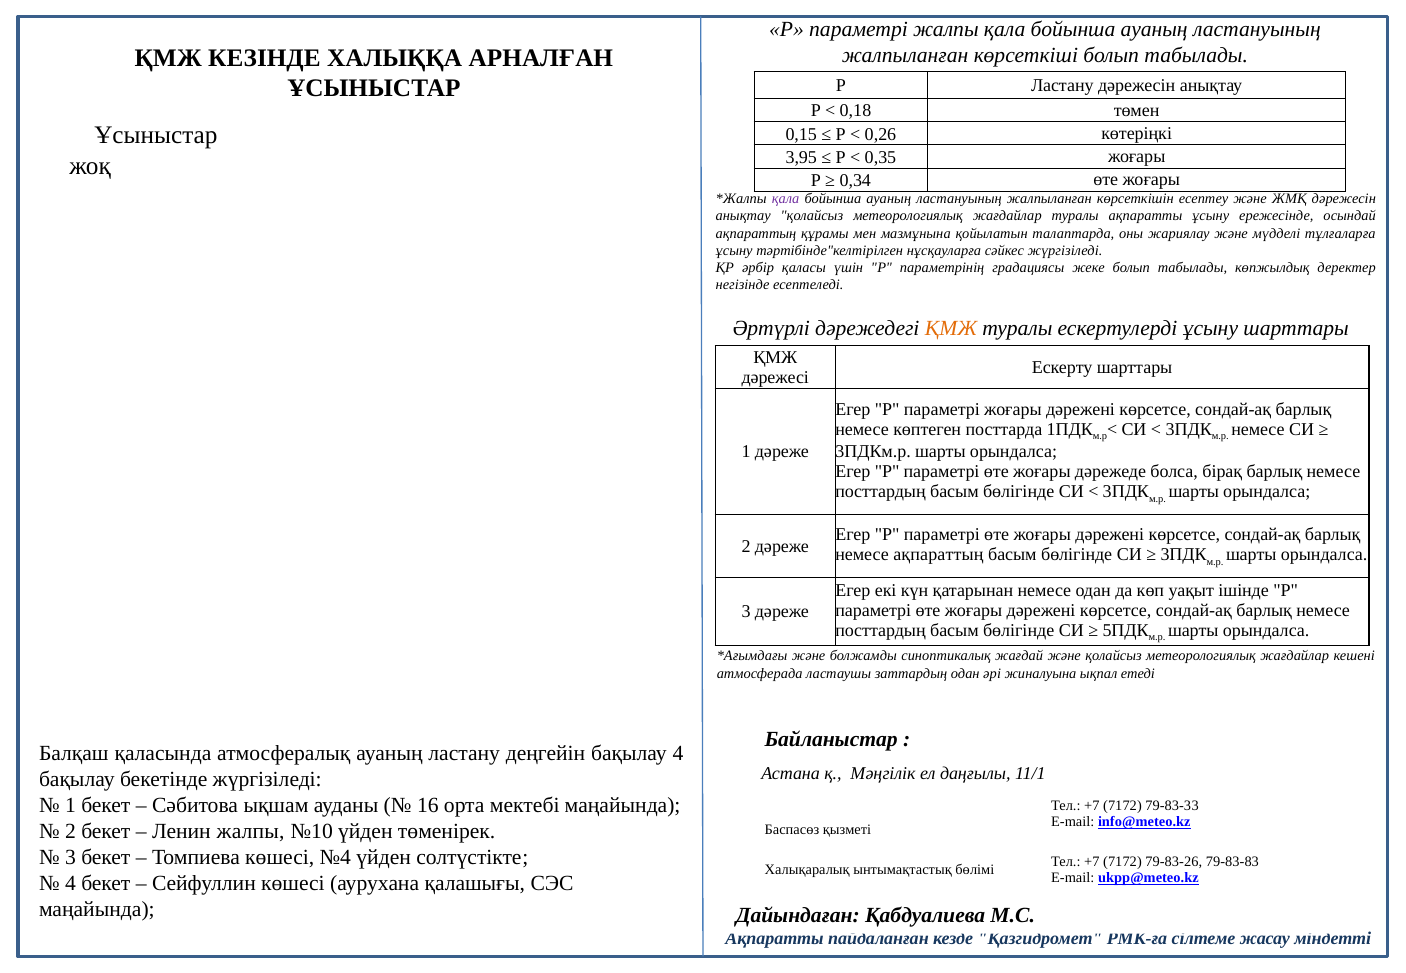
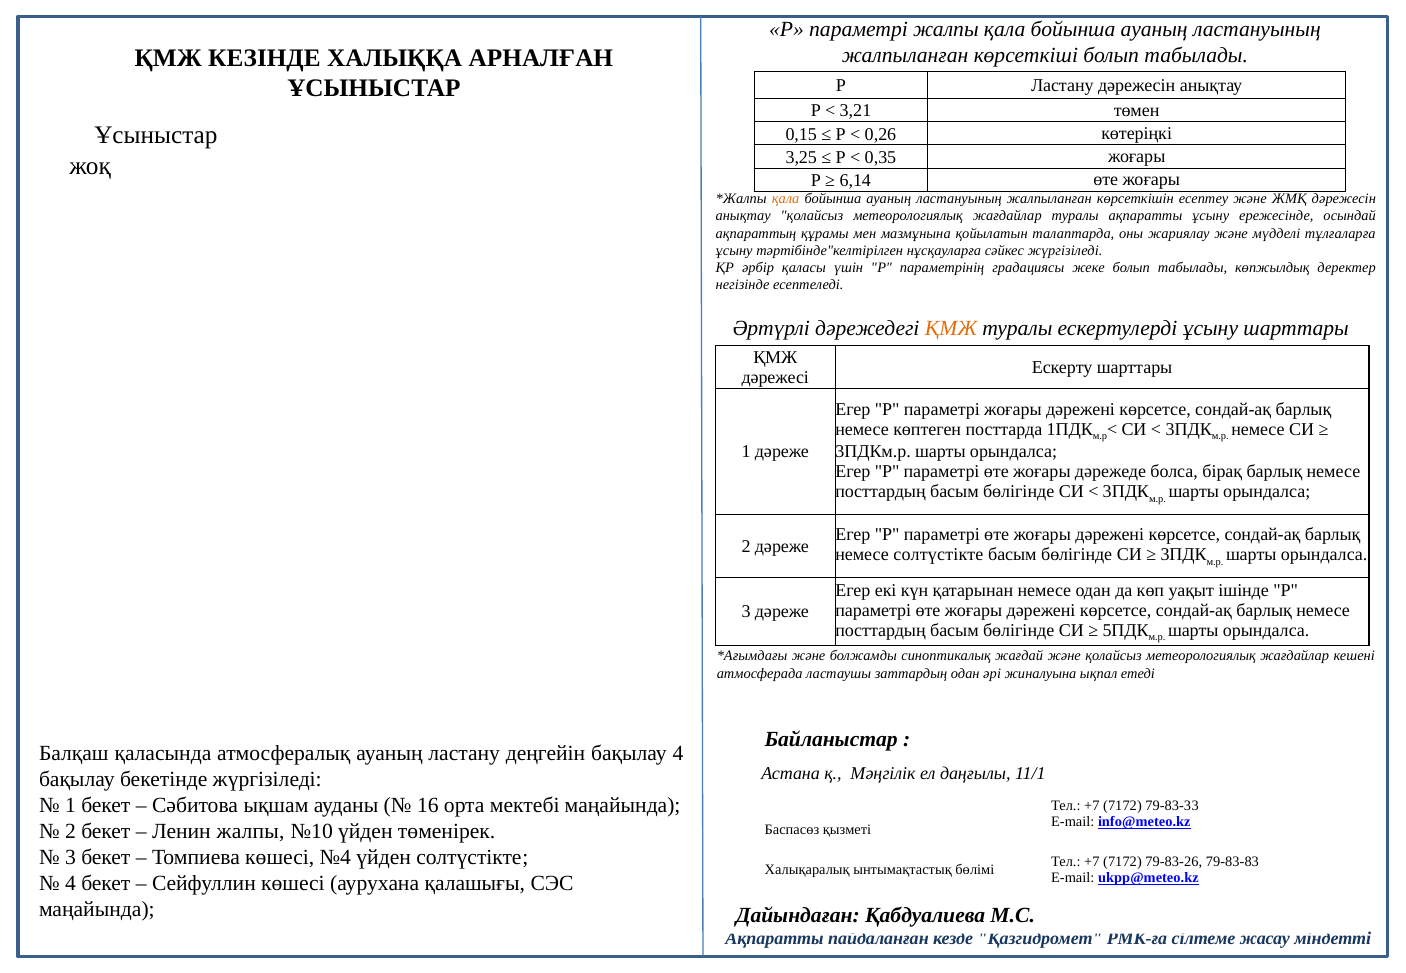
0,18: 0,18 -> 3,21
3,95: 3,95 -> 3,25
0,34: 0,34 -> 6,14
қала at (786, 199) colour: purple -> orange
немесе ақпараттың: ақпараттың -> солтүстікте
